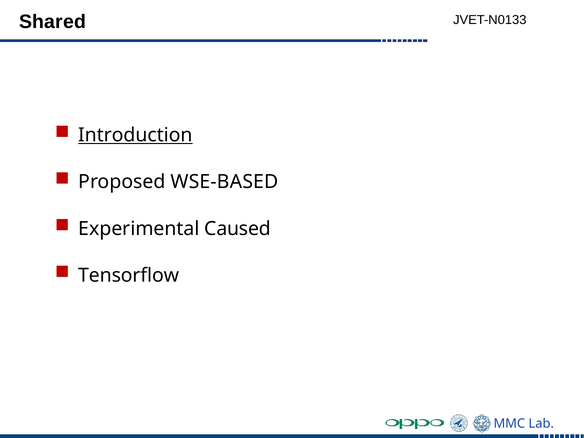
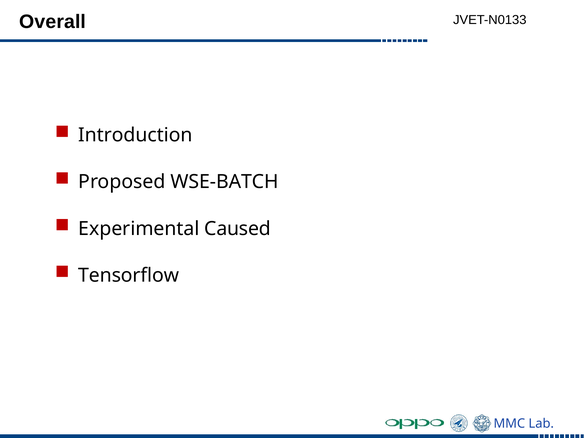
Shared: Shared -> Overall
Introduction underline: present -> none
WSE-BASED: WSE-BASED -> WSE-BATCH
